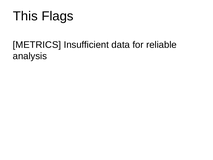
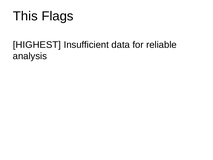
METRICS: METRICS -> HIGHEST
